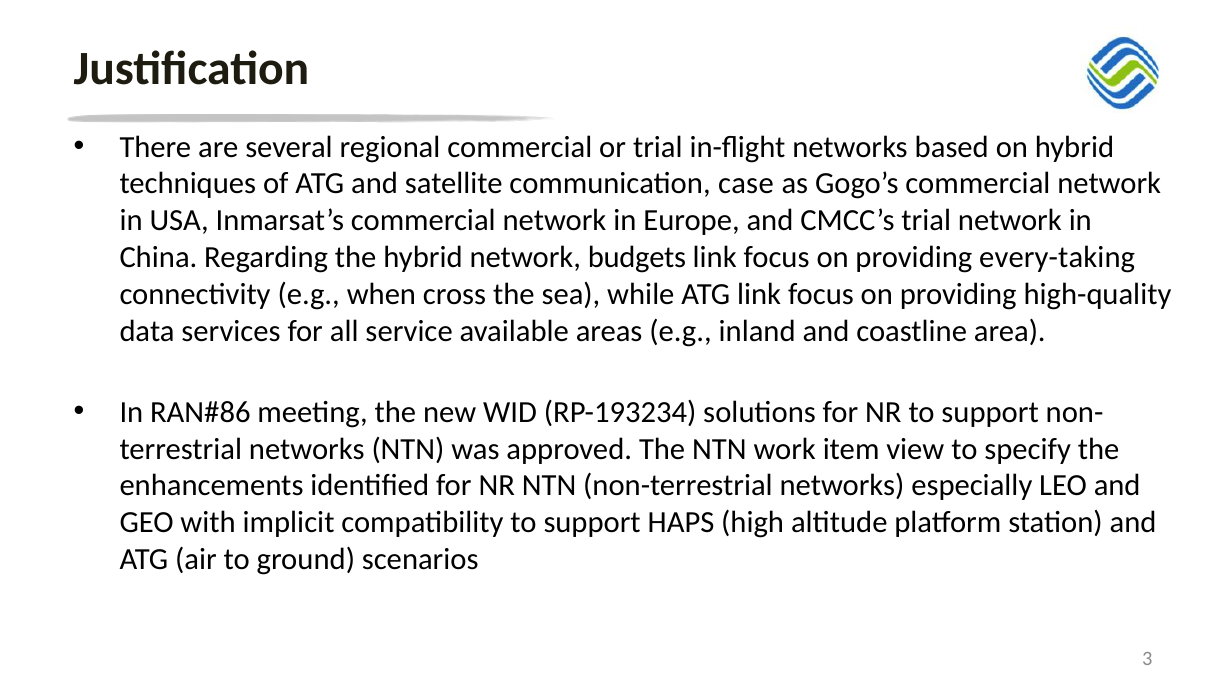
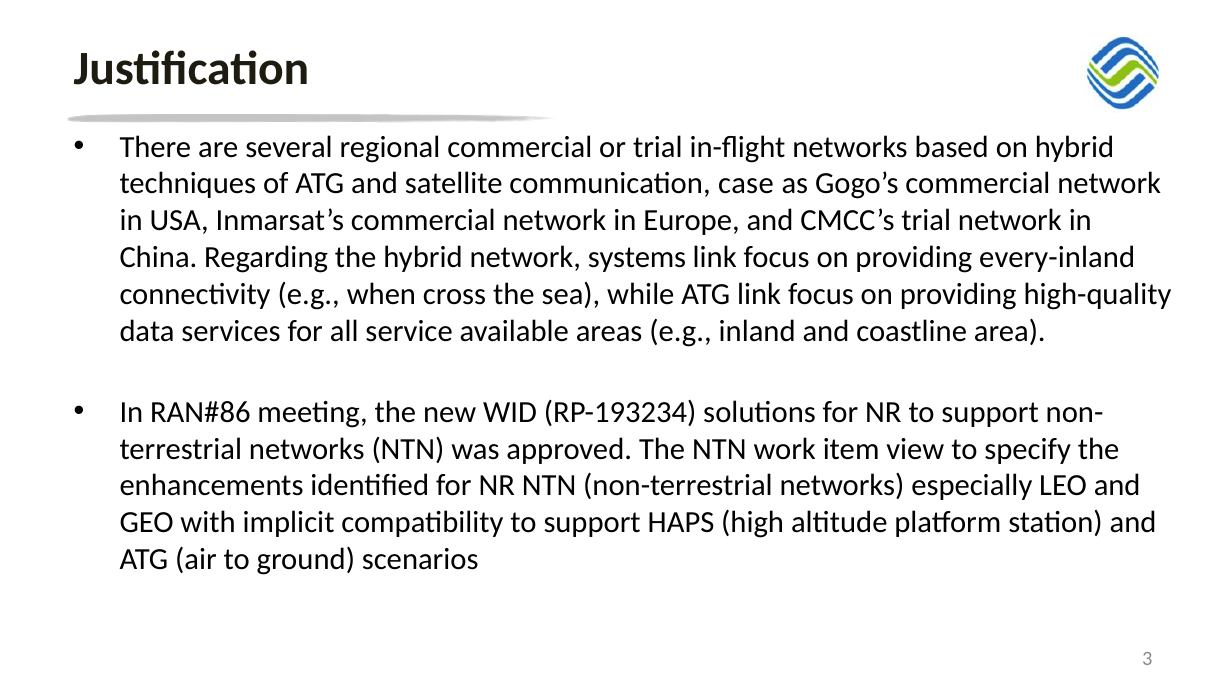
budgets: budgets -> systems
every-taking: every-taking -> every-inland
